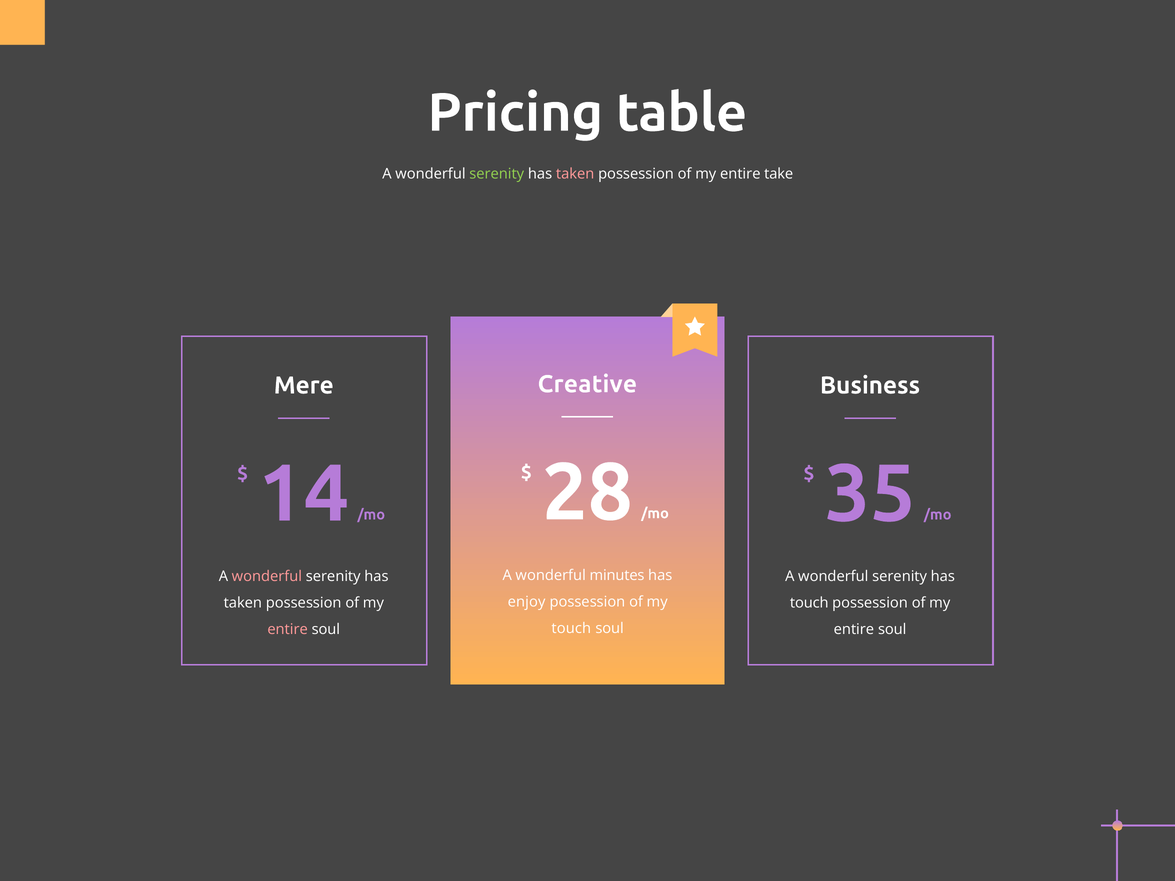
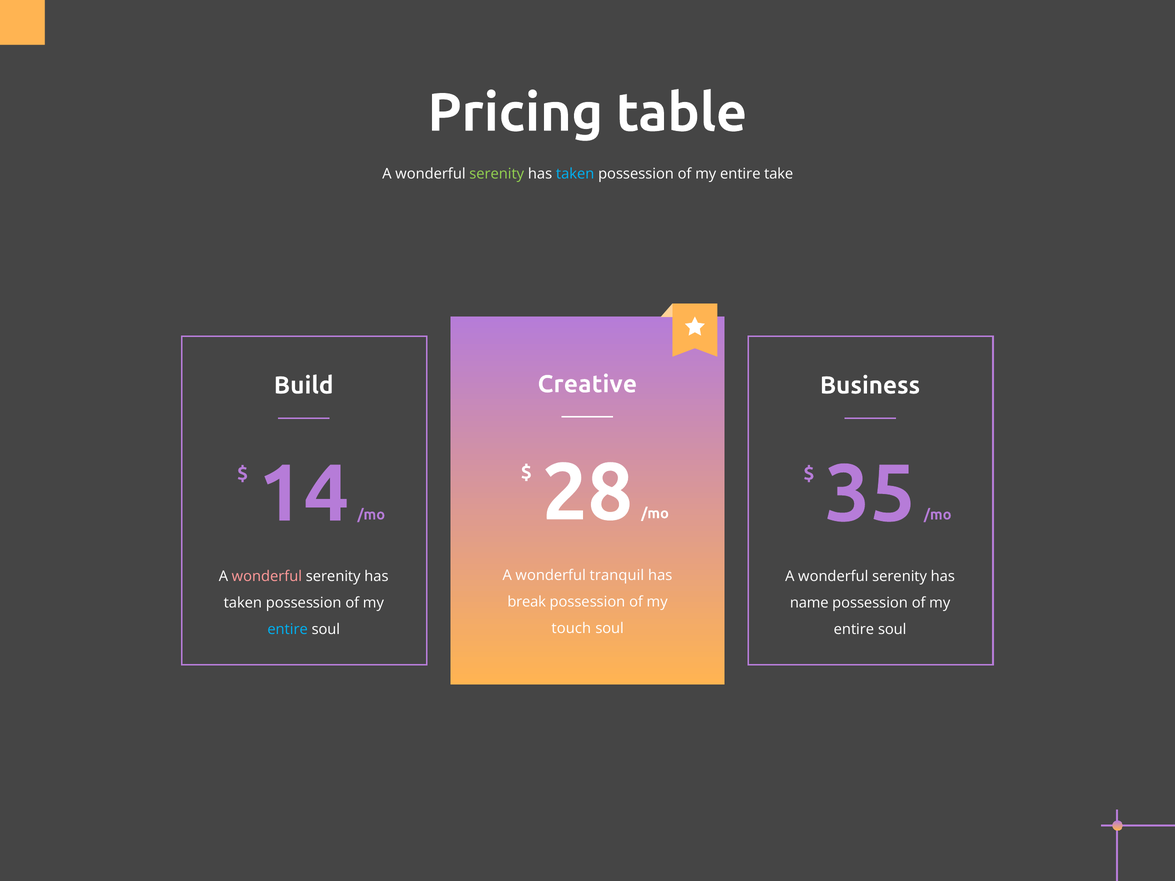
taken at (575, 174) colour: pink -> light blue
Mere: Mere -> Build
minutes: minutes -> tranquil
enjoy: enjoy -> break
touch at (809, 603): touch -> name
entire at (288, 630) colour: pink -> light blue
